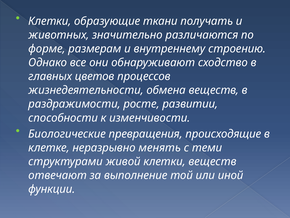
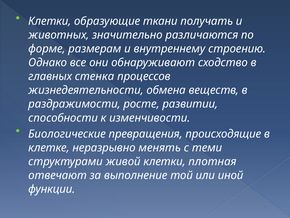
цветов: цветов -> стенка
клетки веществ: веществ -> плотная
